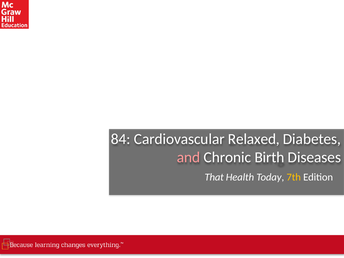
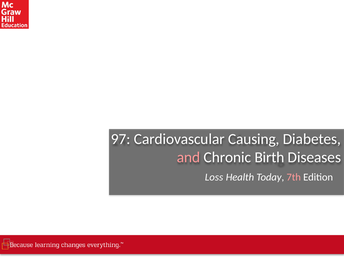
84: 84 -> 97
Relaxed: Relaxed -> Causing
That: That -> Loss
7th colour: yellow -> pink
